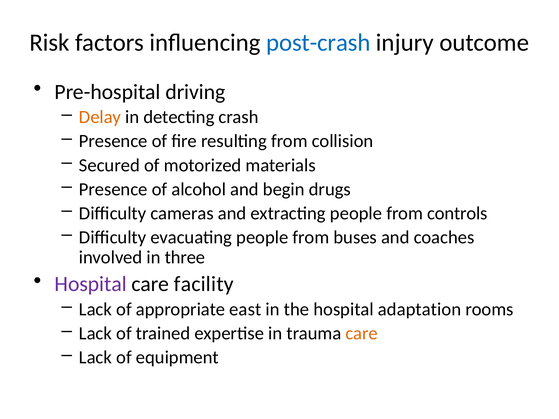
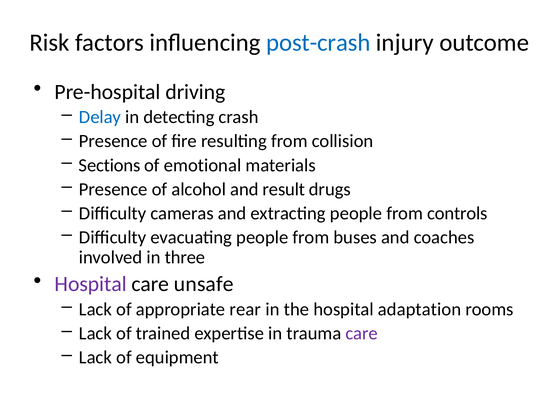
Delay colour: orange -> blue
Secured: Secured -> Sections
motorized: motorized -> emotional
begin: begin -> result
facility: facility -> unsafe
east: east -> rear
care at (362, 334) colour: orange -> purple
